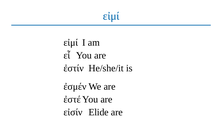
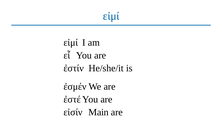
Elide: Elide -> Main
